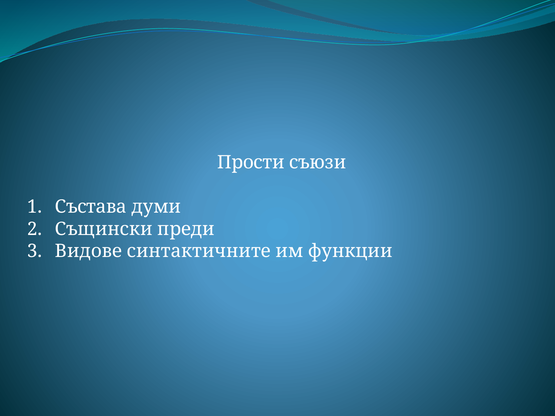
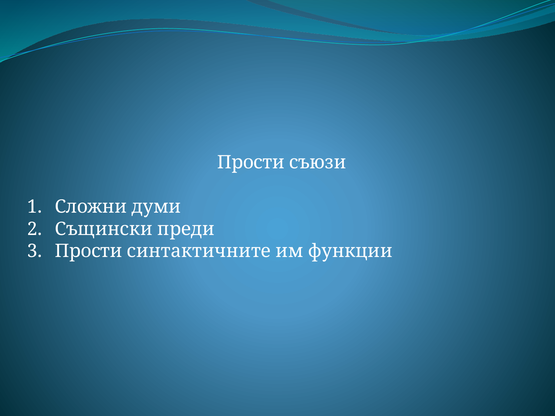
Състава: Състава -> Сложни
Видове at (88, 251): Видове -> Прости
